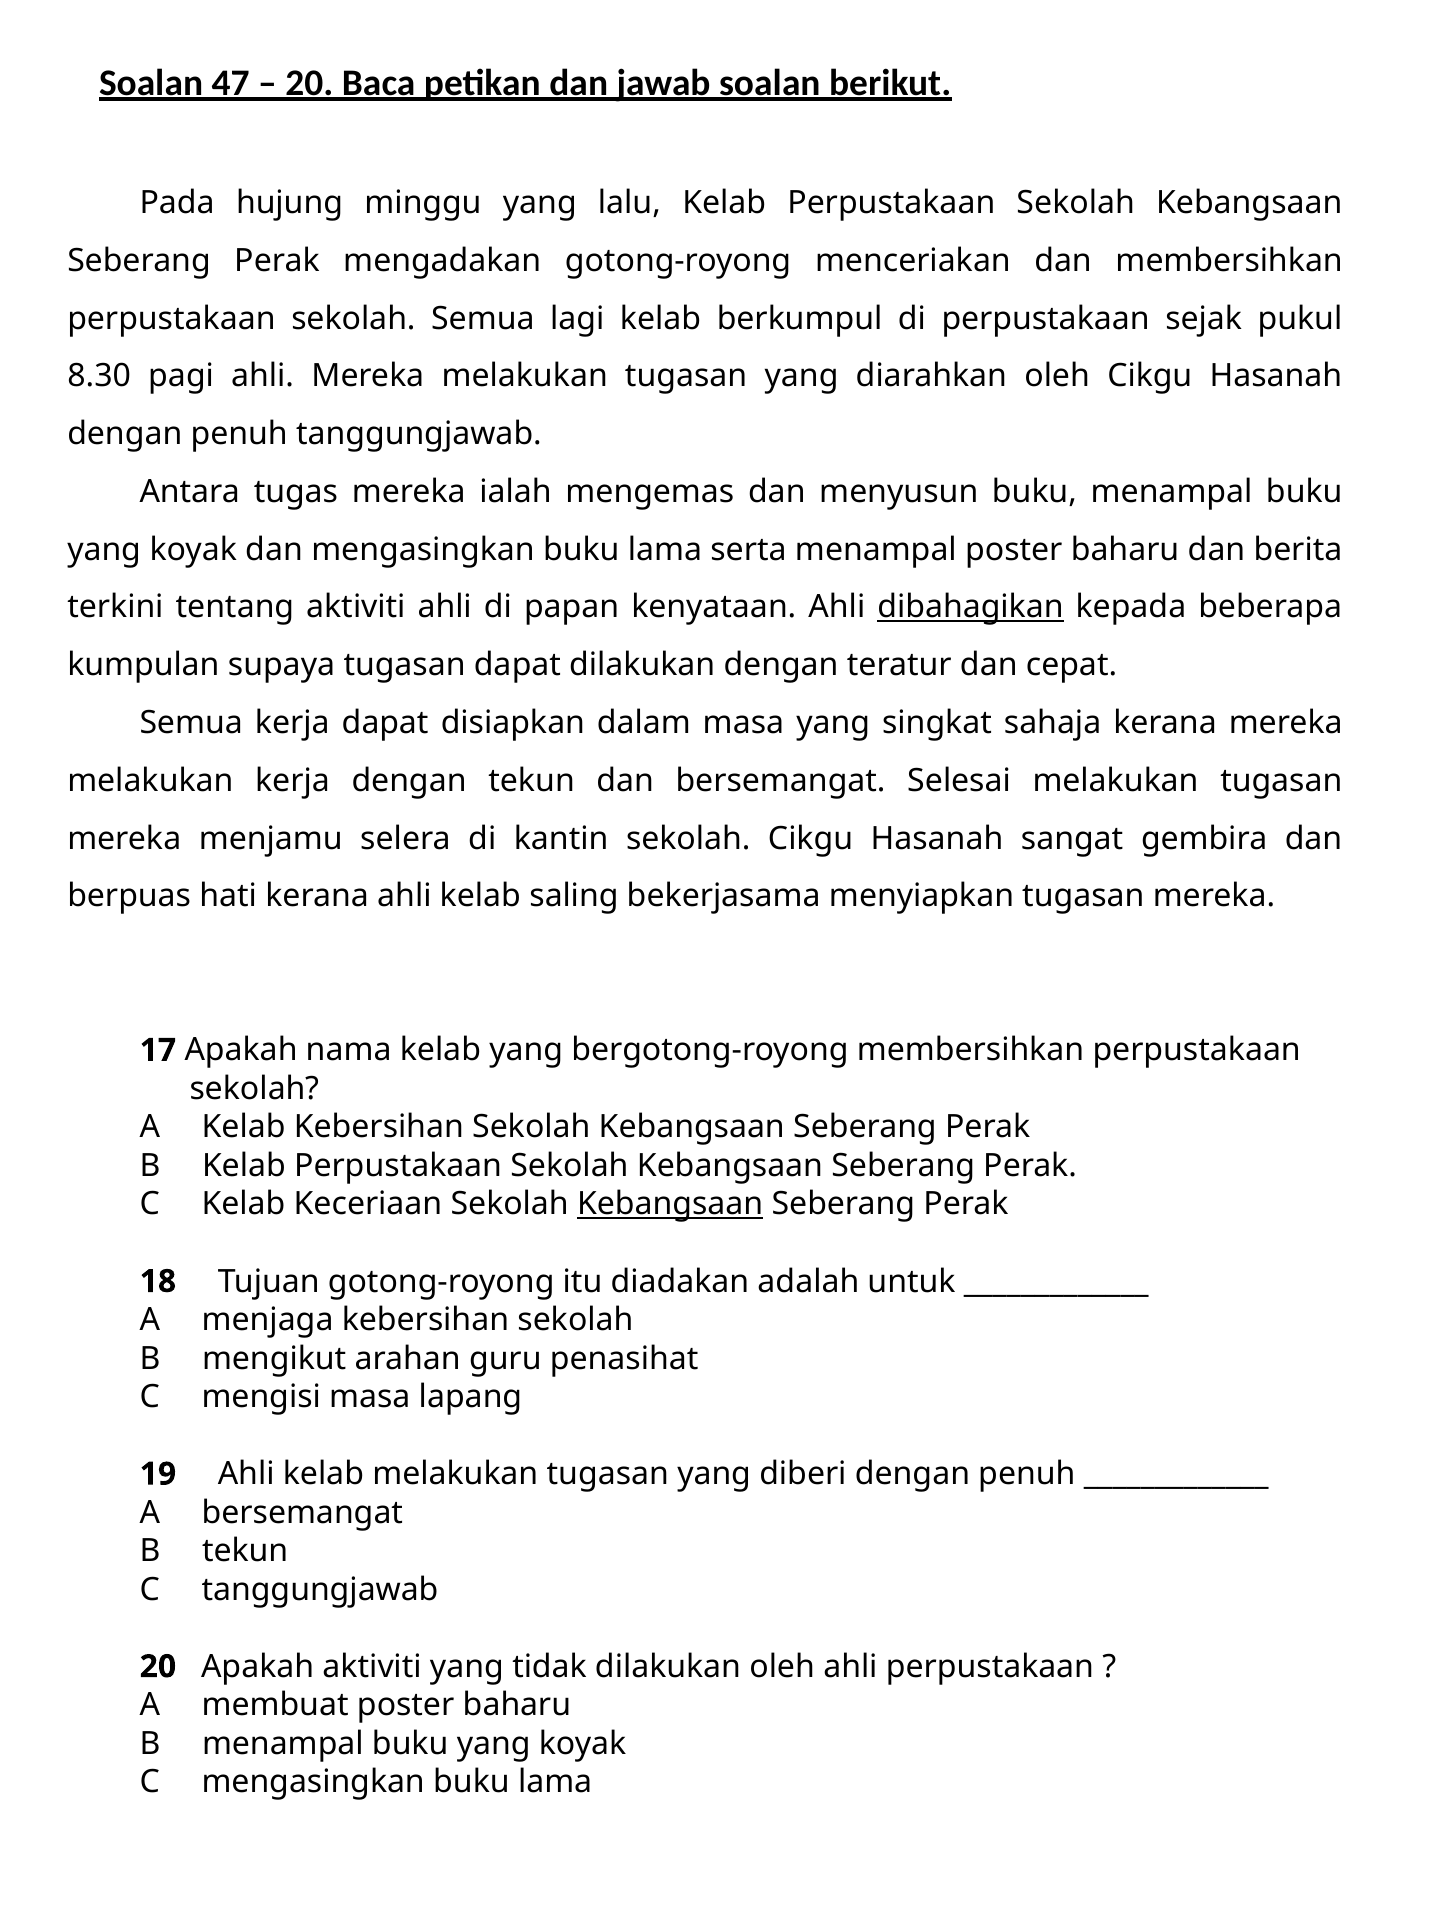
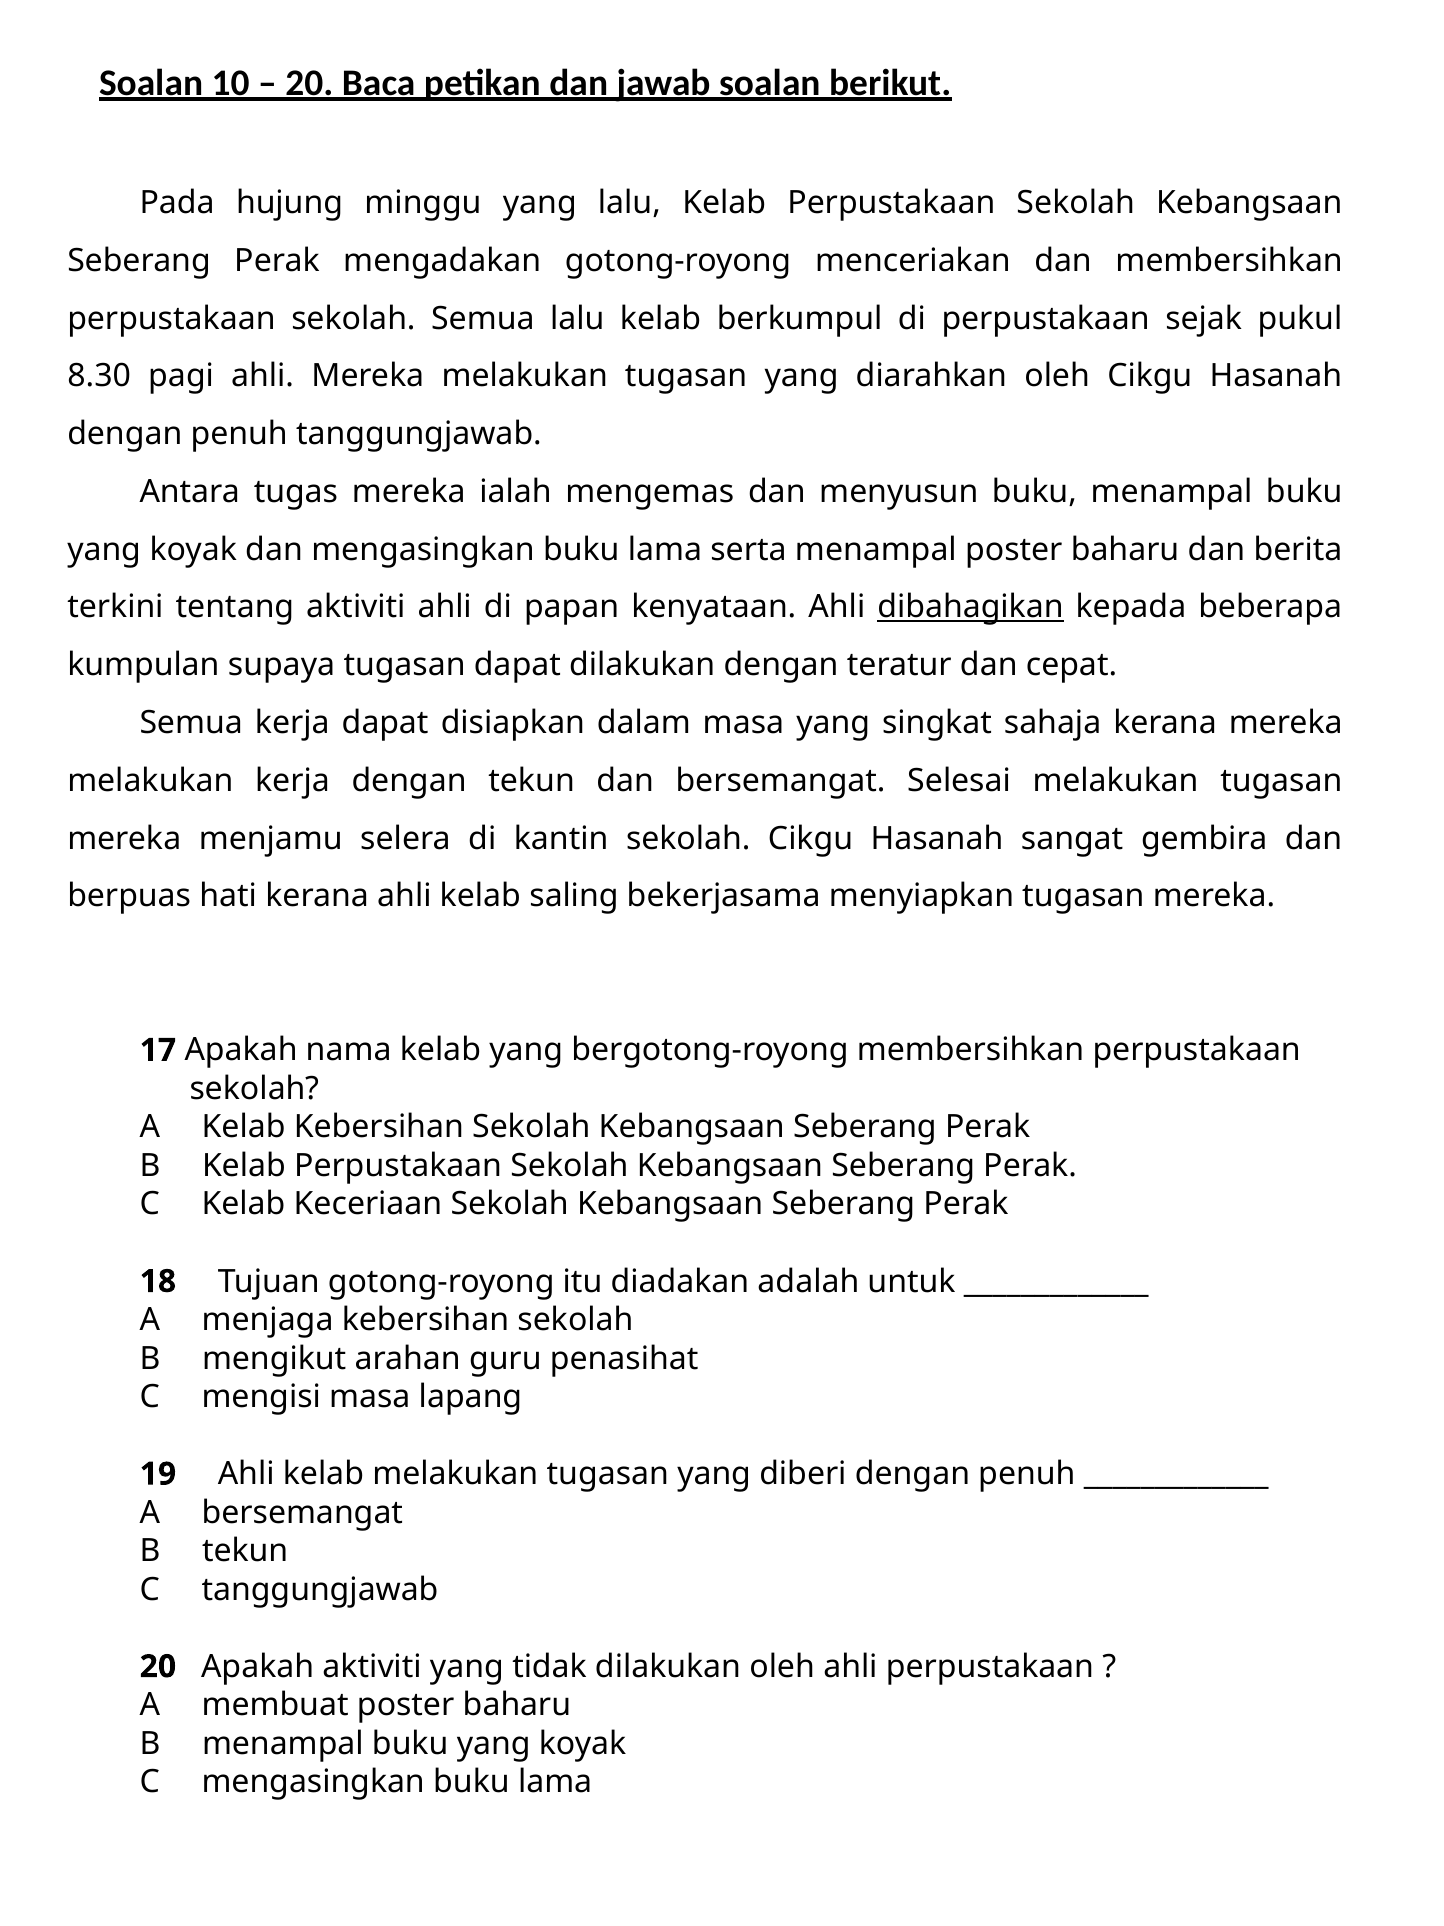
47: 47 -> 10
Semua lagi: lagi -> lalu
Kebangsaan at (670, 1204) underline: present -> none
